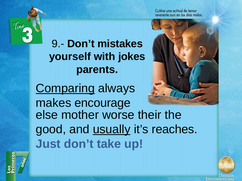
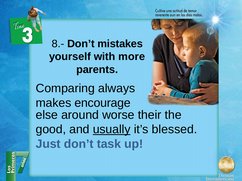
9.-: 9.- -> 8.-
jokes: jokes -> more
Comparing underline: present -> none
mother: mother -> around
reaches: reaches -> blessed
take: take -> task
